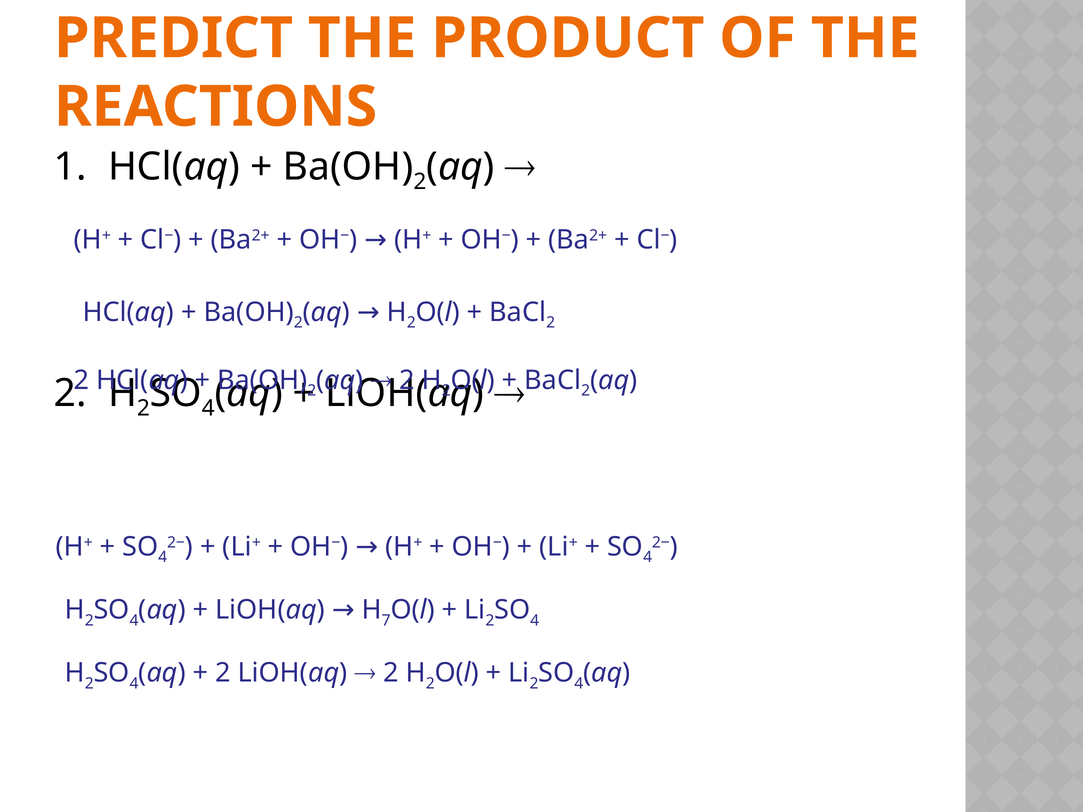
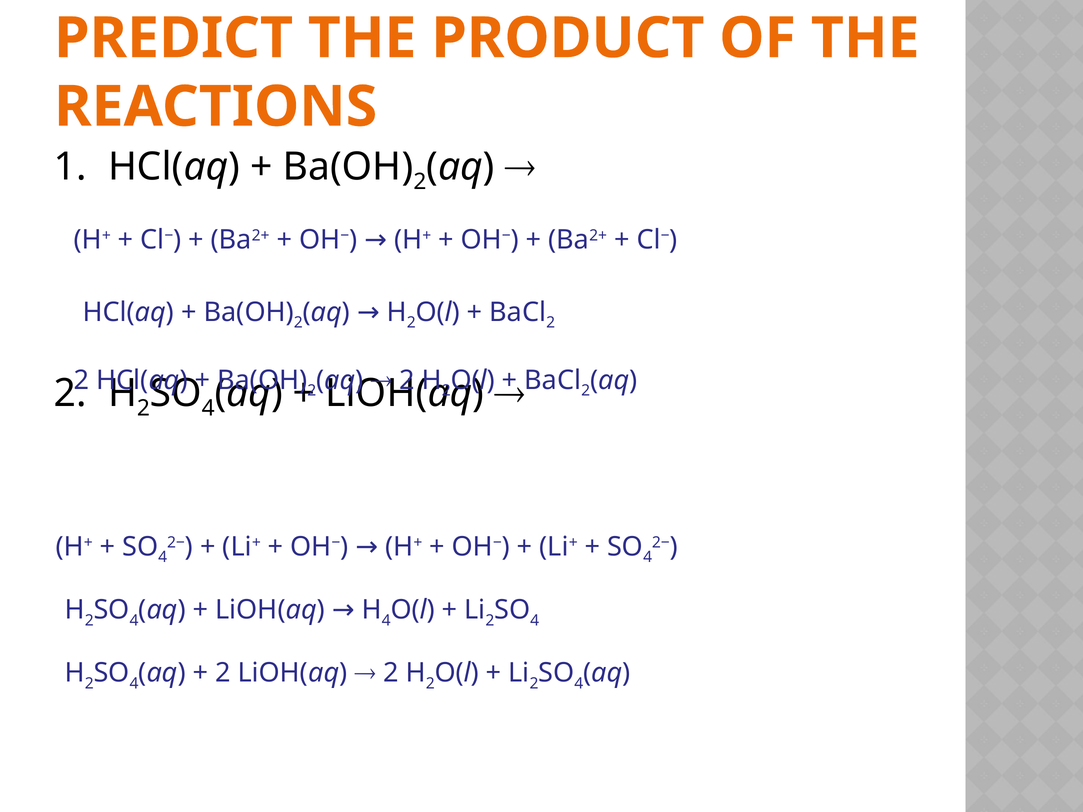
7 at (386, 621): 7 -> 4
